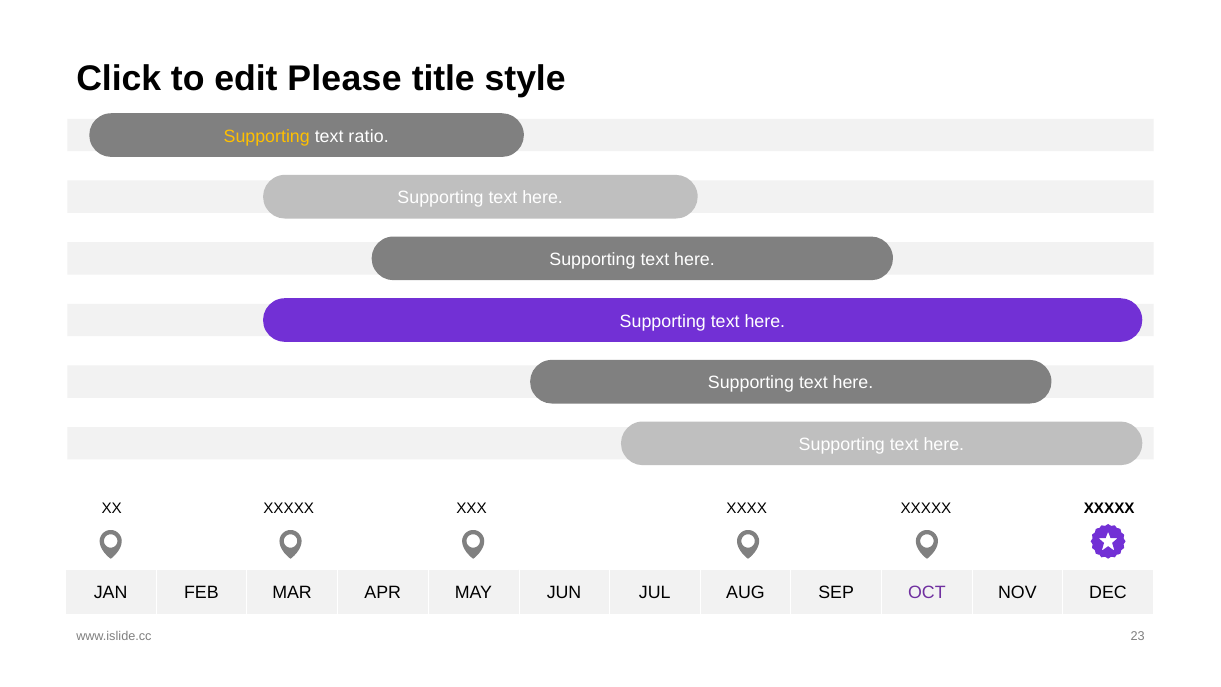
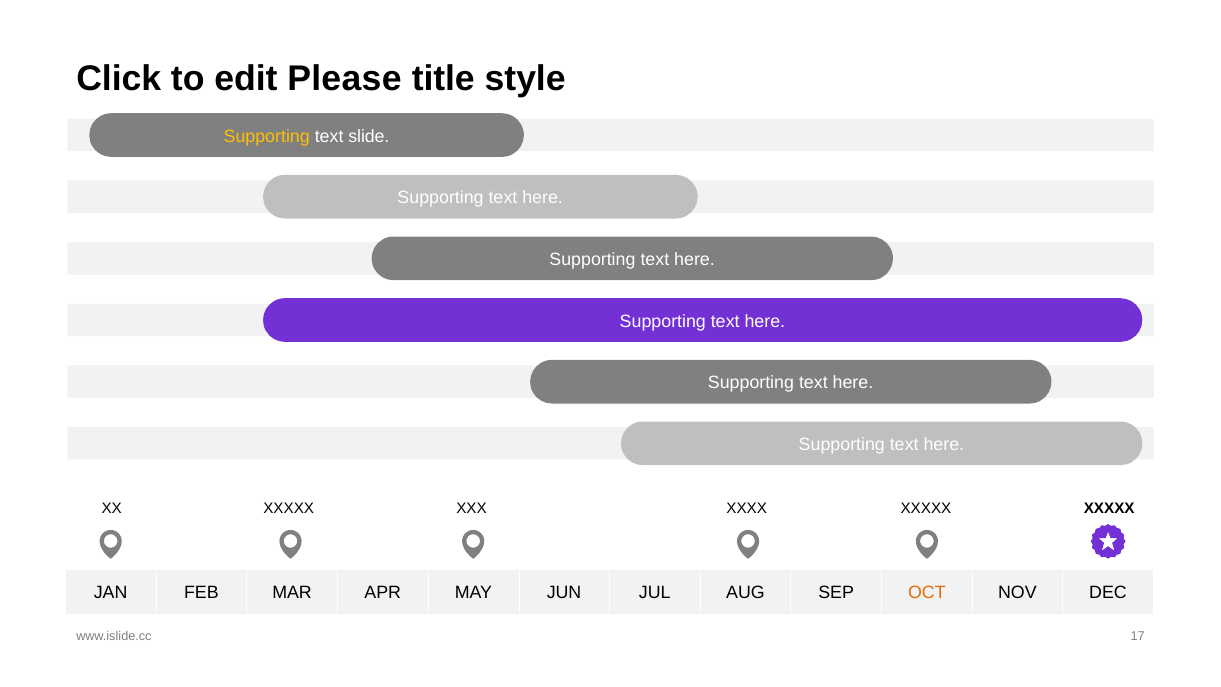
ratio: ratio -> slide
OCT colour: purple -> orange
23: 23 -> 17
